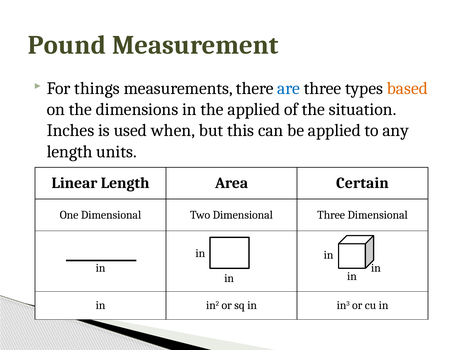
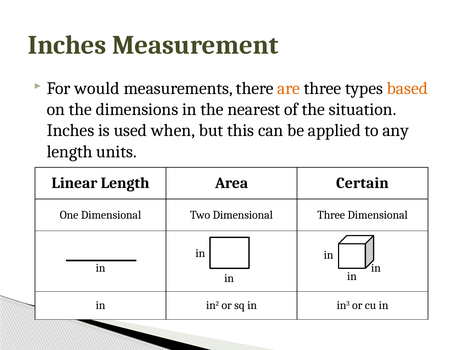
Pound at (67, 45): Pound -> Inches
things: things -> would
are colour: blue -> orange
the applied: applied -> nearest
